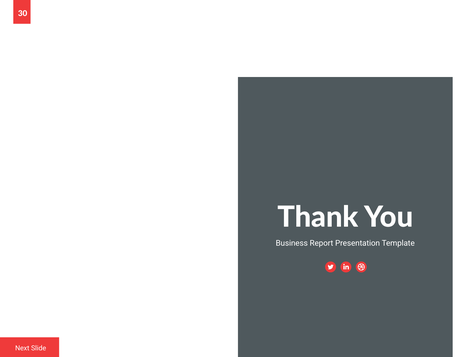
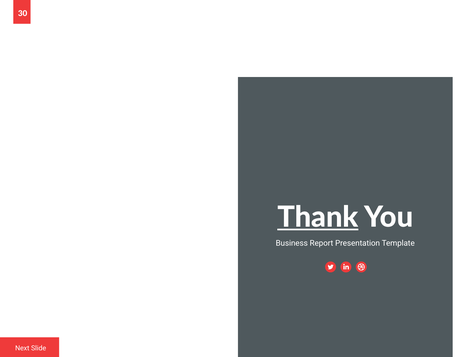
Thank underline: none -> present
